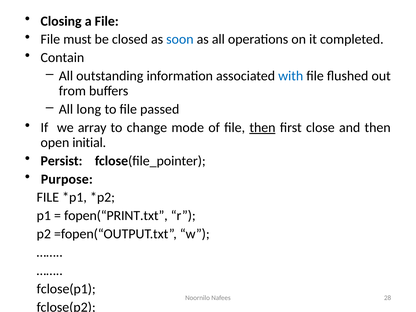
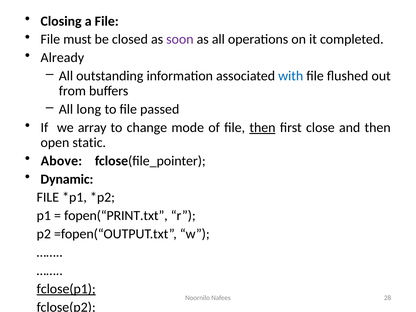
soon colour: blue -> purple
Contain: Contain -> Already
initial: initial -> static
Persist: Persist -> Above
Purpose: Purpose -> Dynamic
fclose(p1 underline: none -> present
